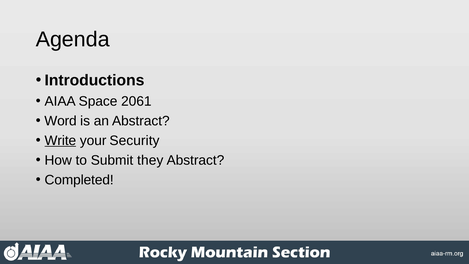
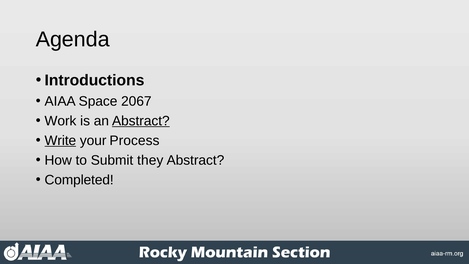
2061: 2061 -> 2067
Word: Word -> Work
Abstract at (141, 121) underline: none -> present
Security: Security -> Process
